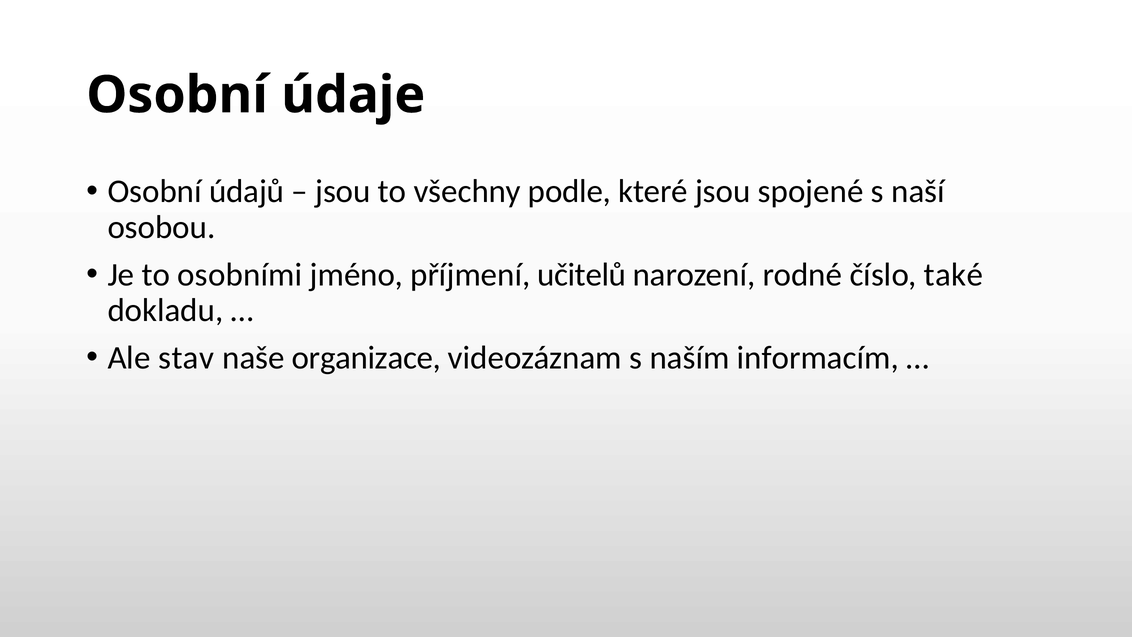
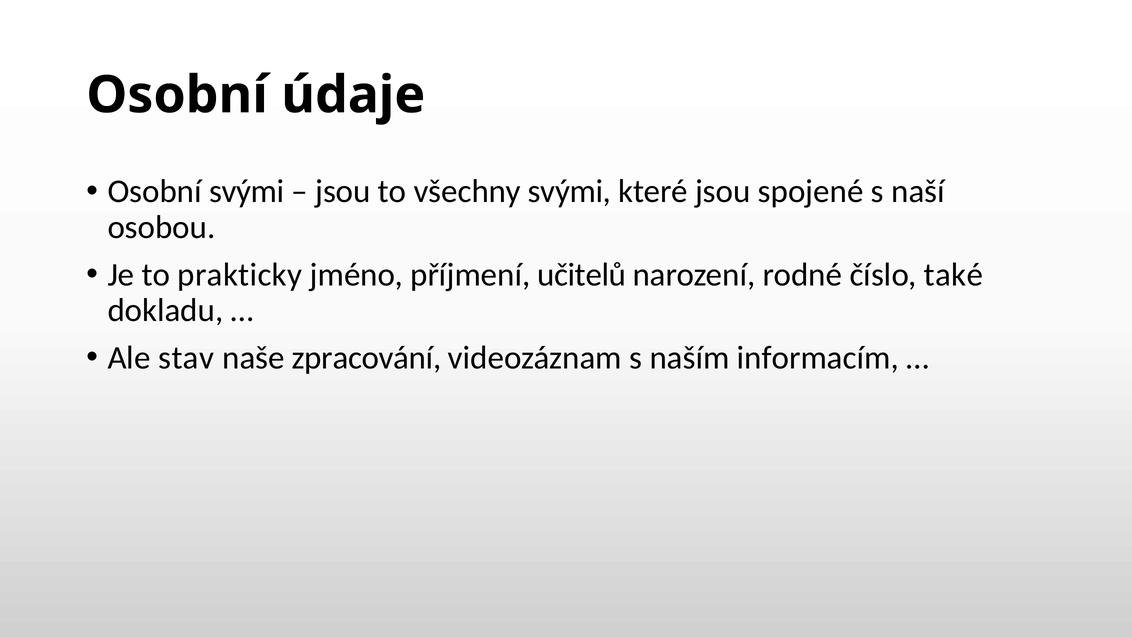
Osobní údajů: údajů -> svými
všechny podle: podle -> svými
osobními: osobními -> prakticky
organizace: organizace -> zpracování
